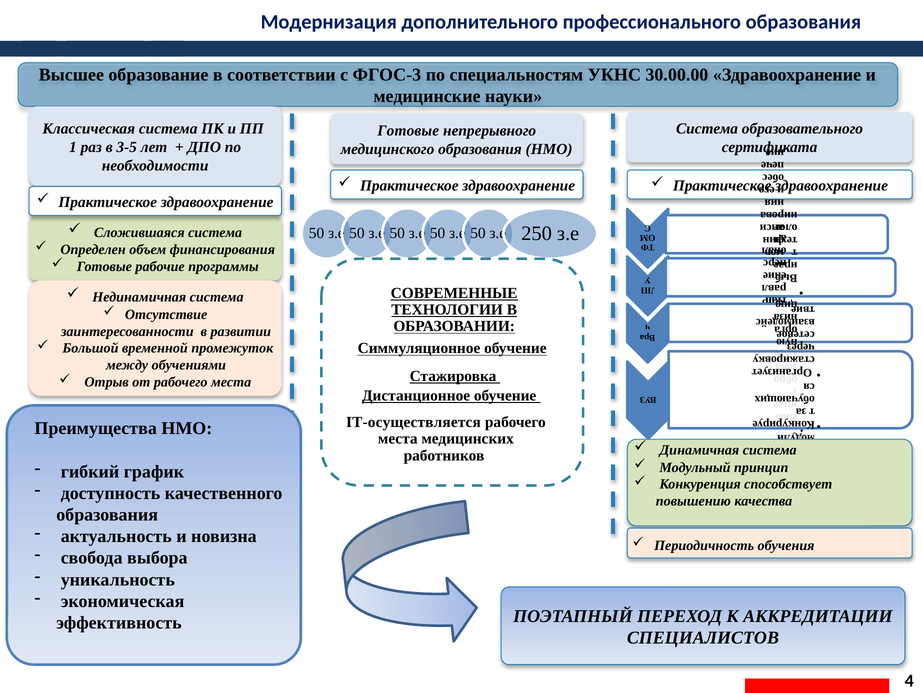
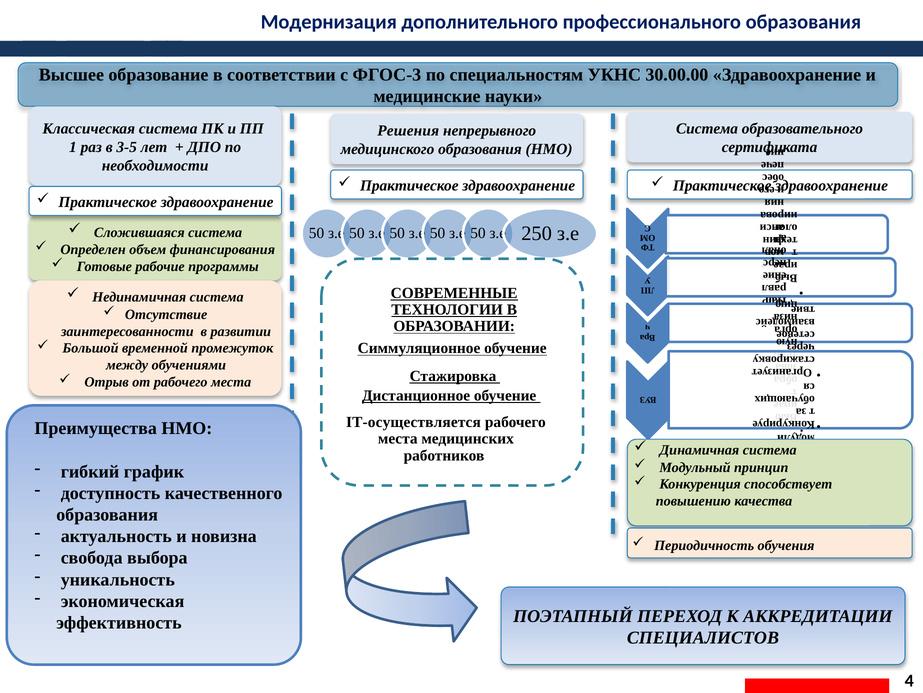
Готовые at (408, 131): Готовые -> Решения
